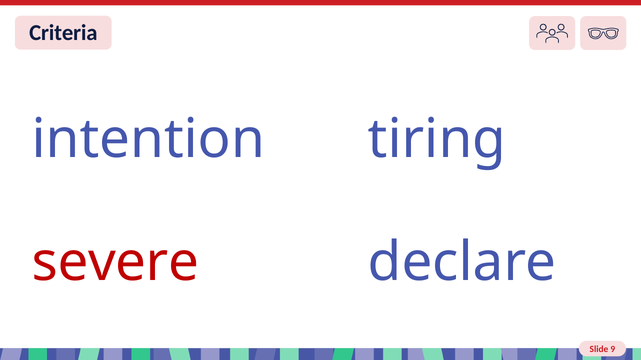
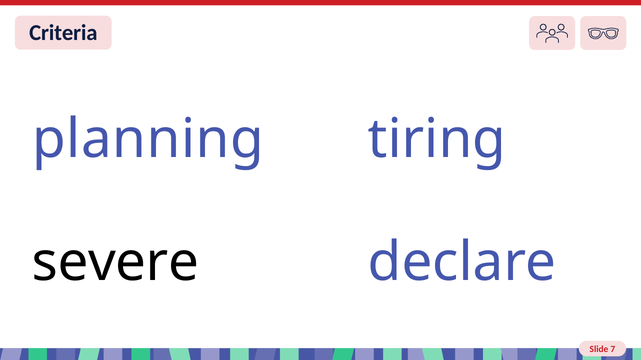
intention: intention -> planning
severe colour: red -> black
9: 9 -> 7
